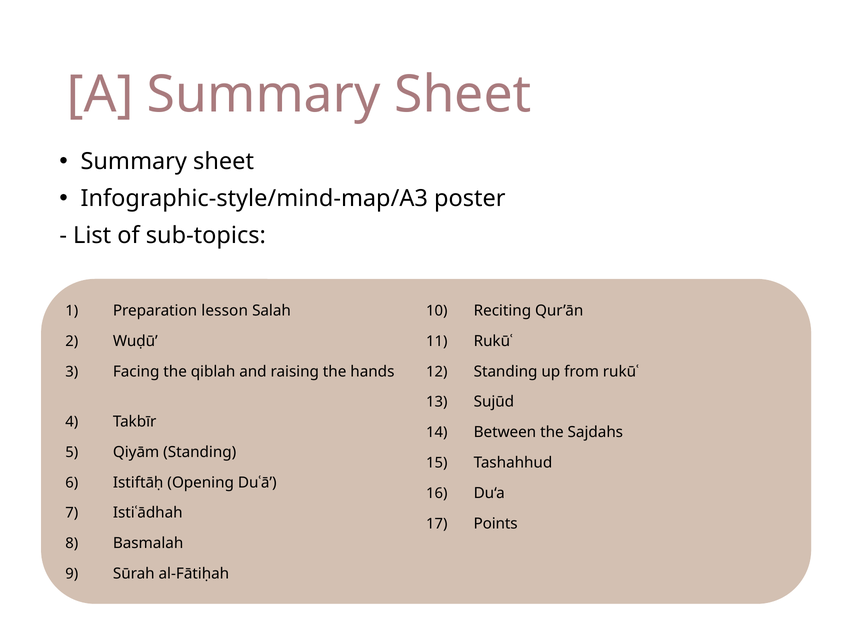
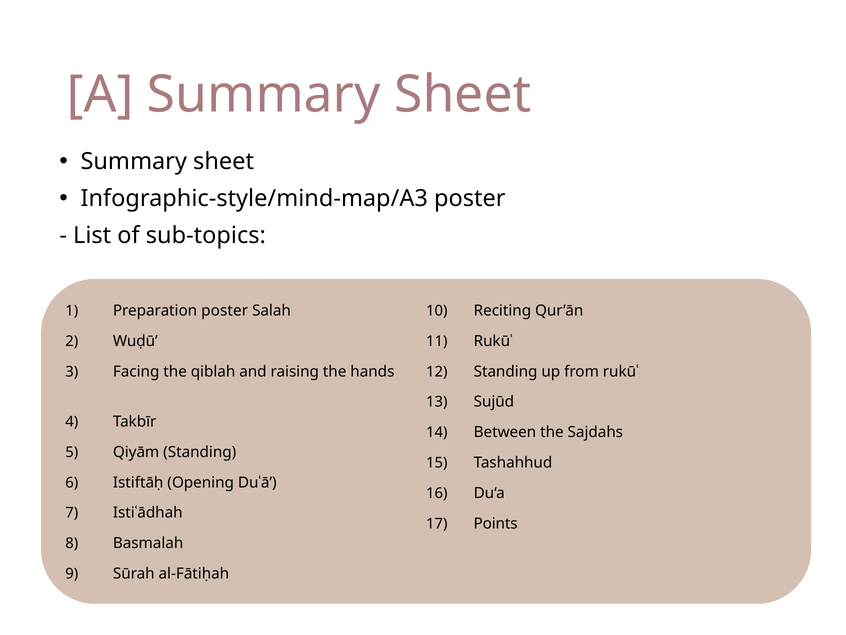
Preparation lesson: lesson -> poster
